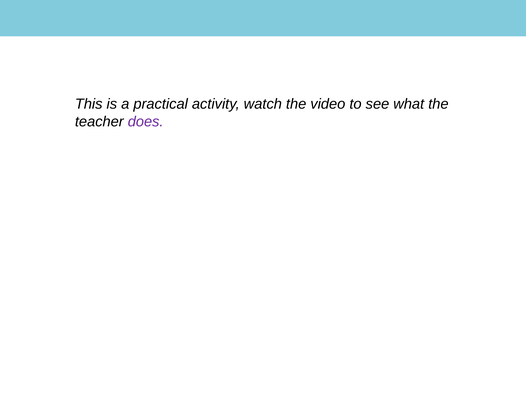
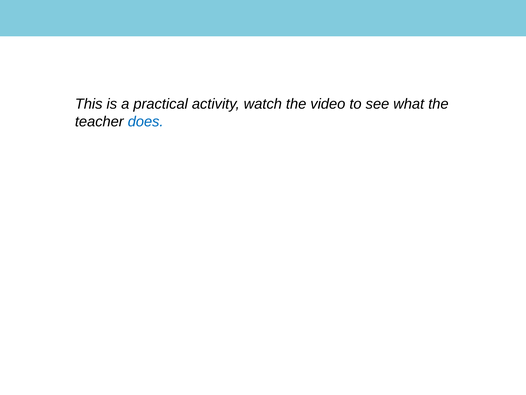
does colour: purple -> blue
